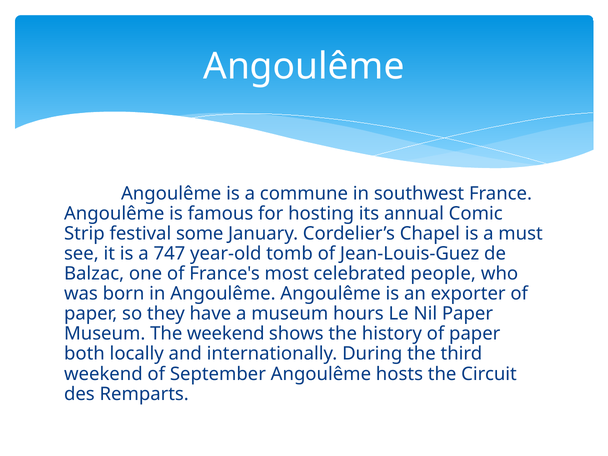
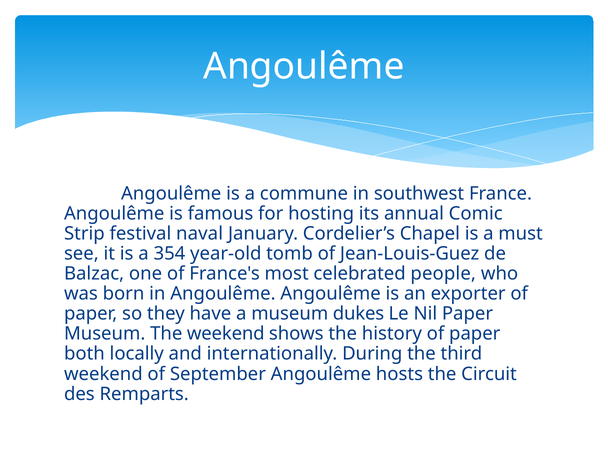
some: some -> naval
747: 747 -> 354
hours: hours -> dukes
